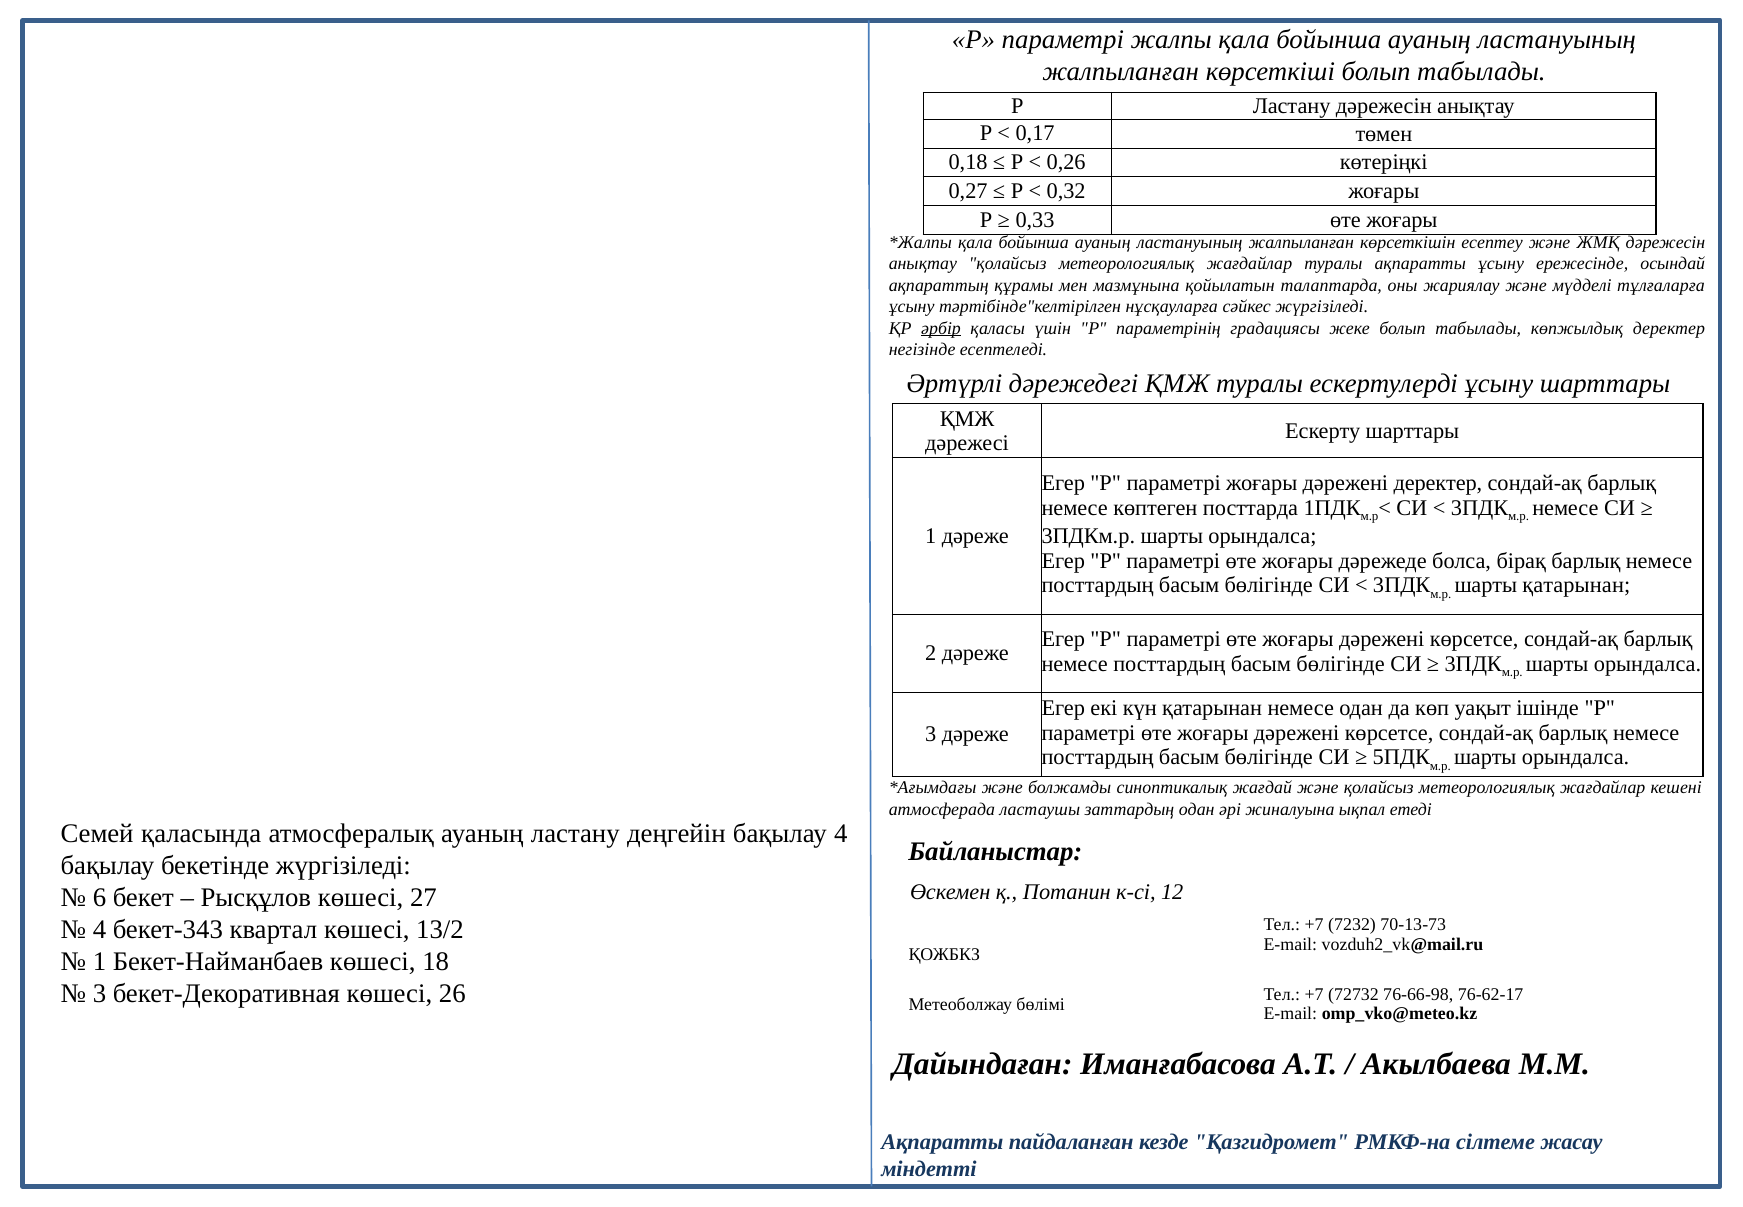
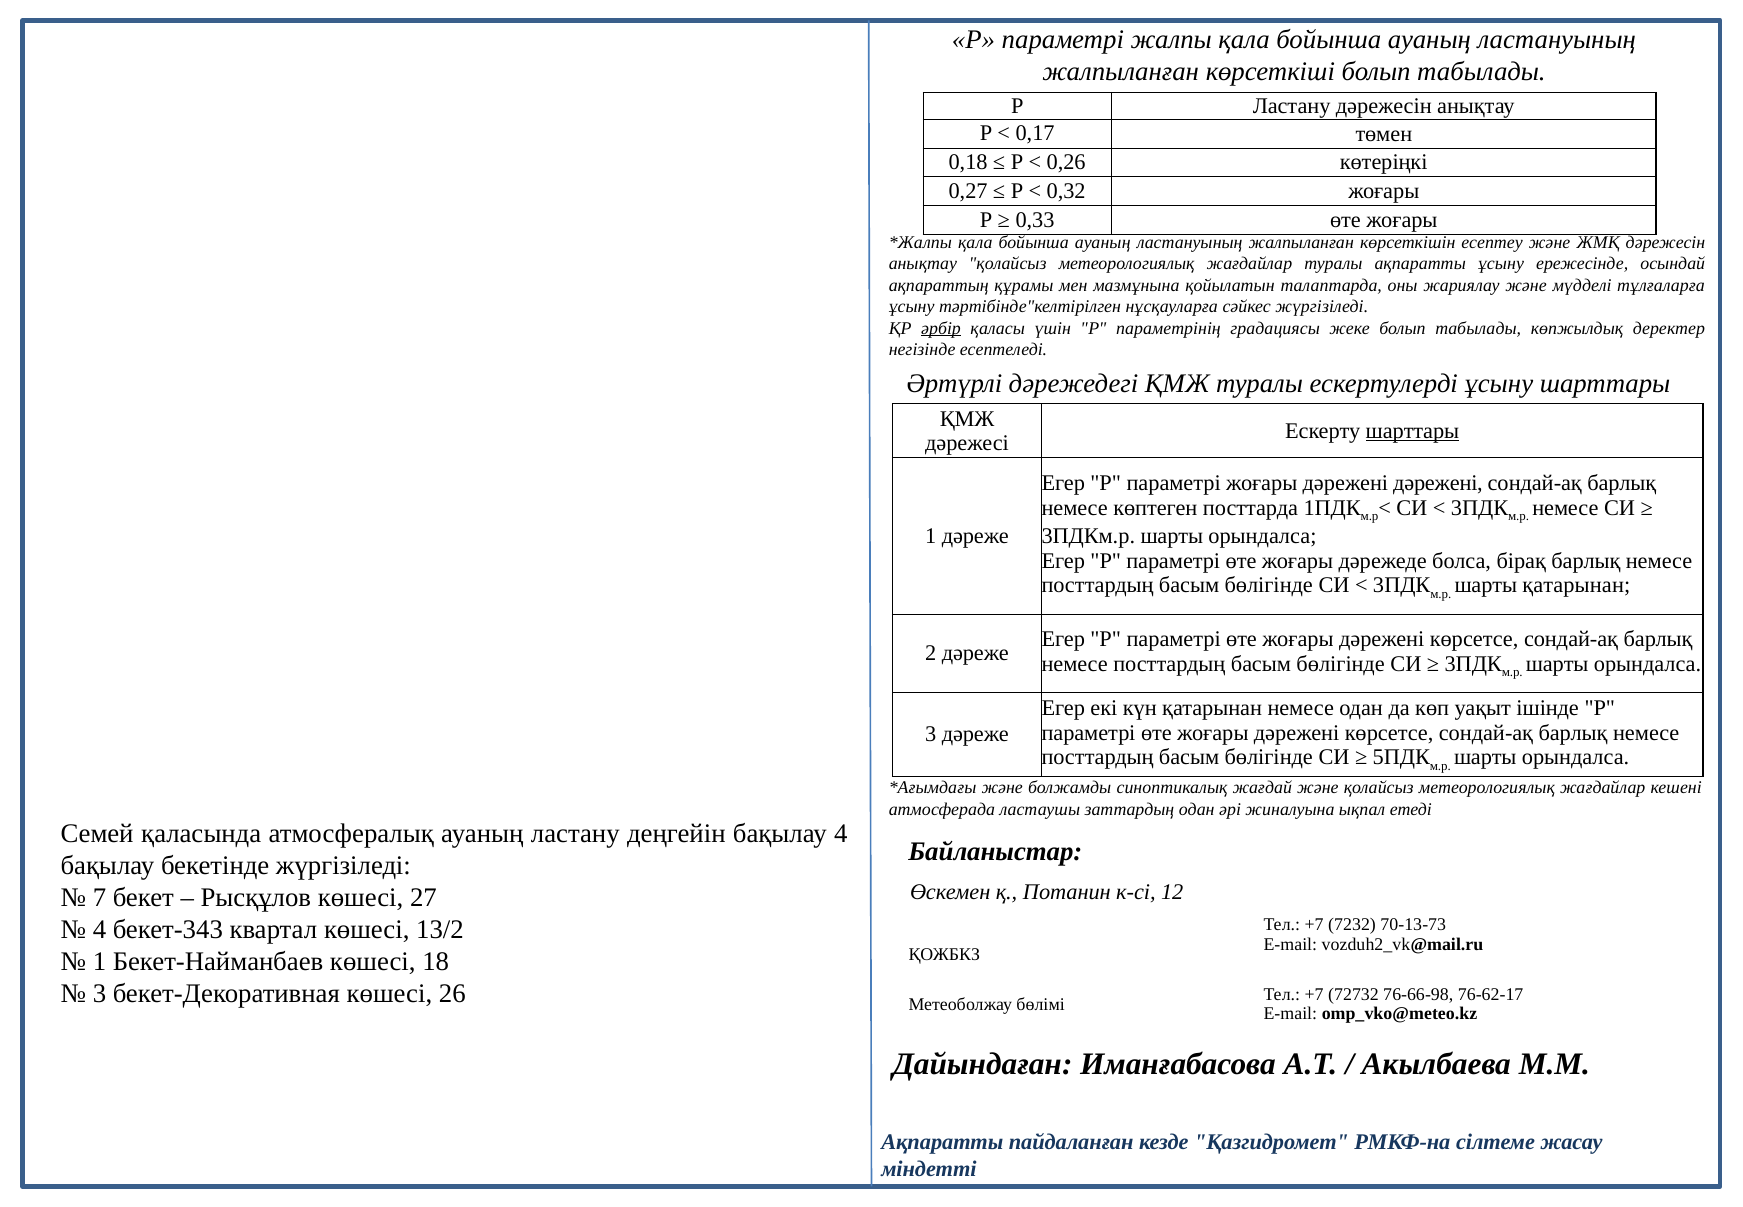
шарттары at (1412, 431) underline: none -> present
дәрежені деректер: деректер -> дәрежені
6: 6 -> 7
